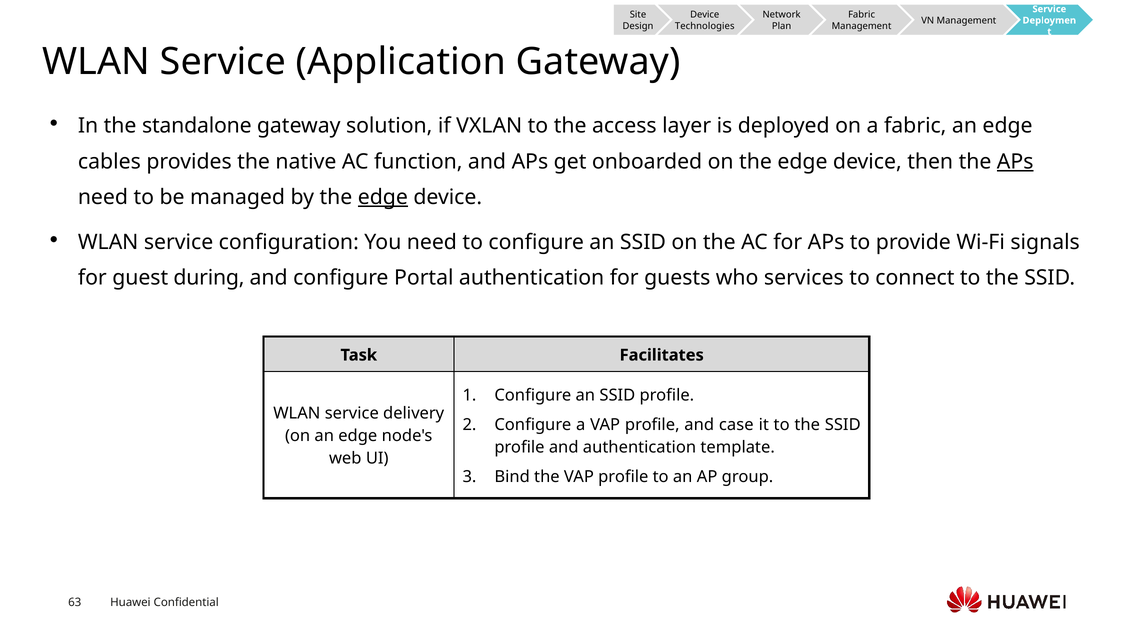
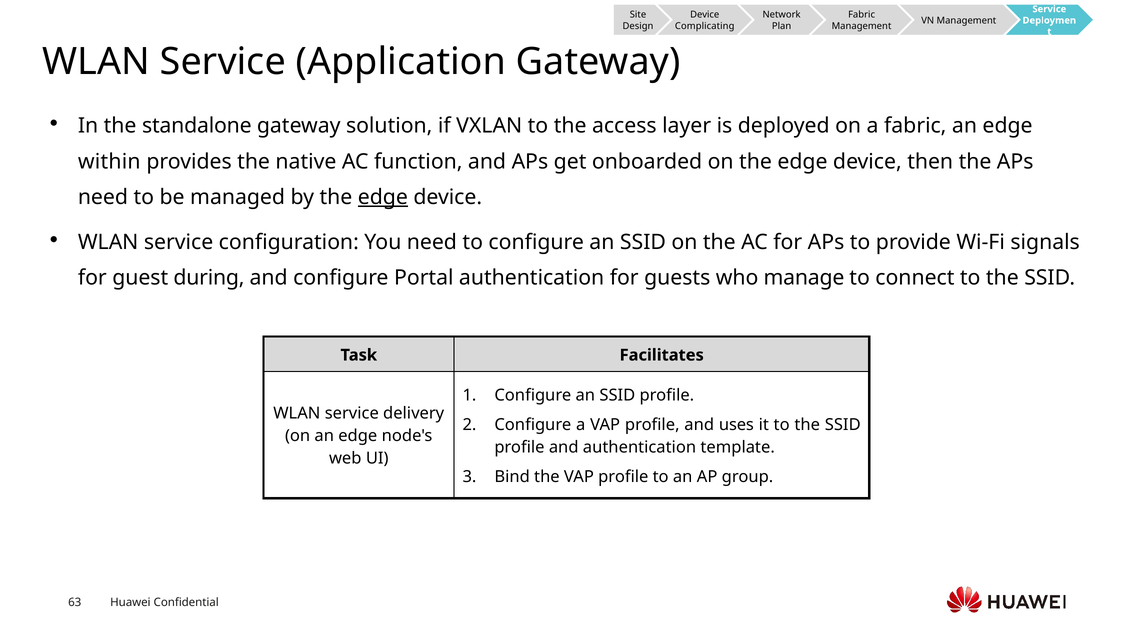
Technologies: Technologies -> Complicating
cables: cables -> within
APs at (1015, 162) underline: present -> none
services: services -> manage
case: case -> uses
